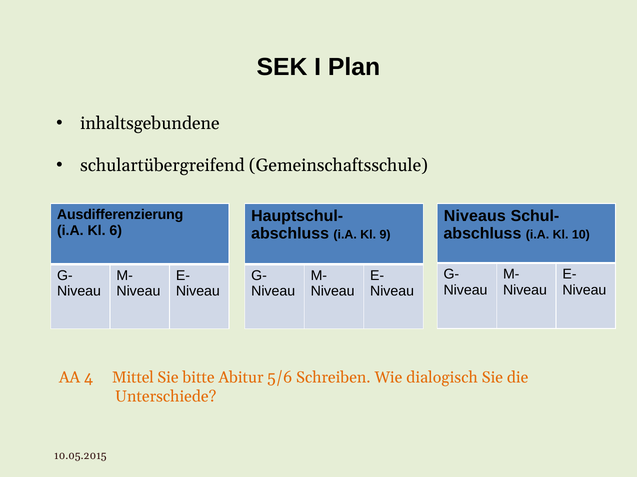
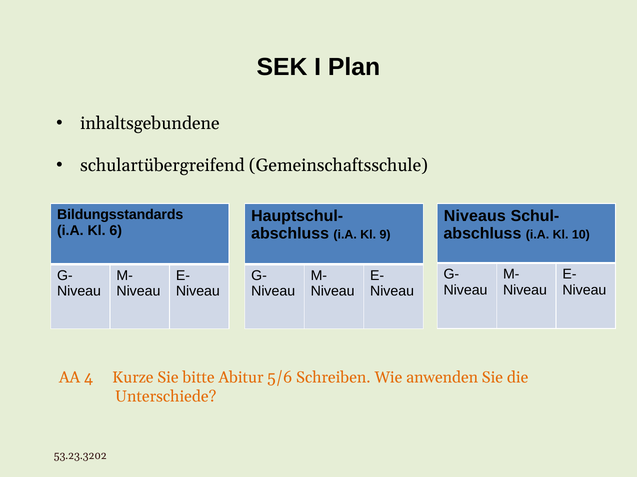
Ausdifferenzierung: Ausdifferenzierung -> Bildungsstandards
Mittel: Mittel -> Kurze
dialogisch: dialogisch -> anwenden
10.05.2015: 10.05.2015 -> 53.23.3202
